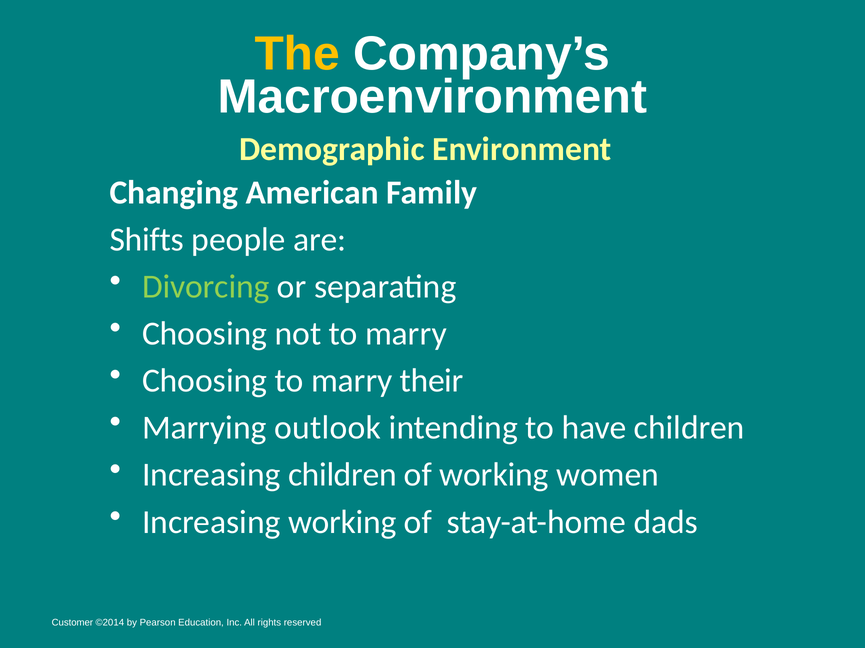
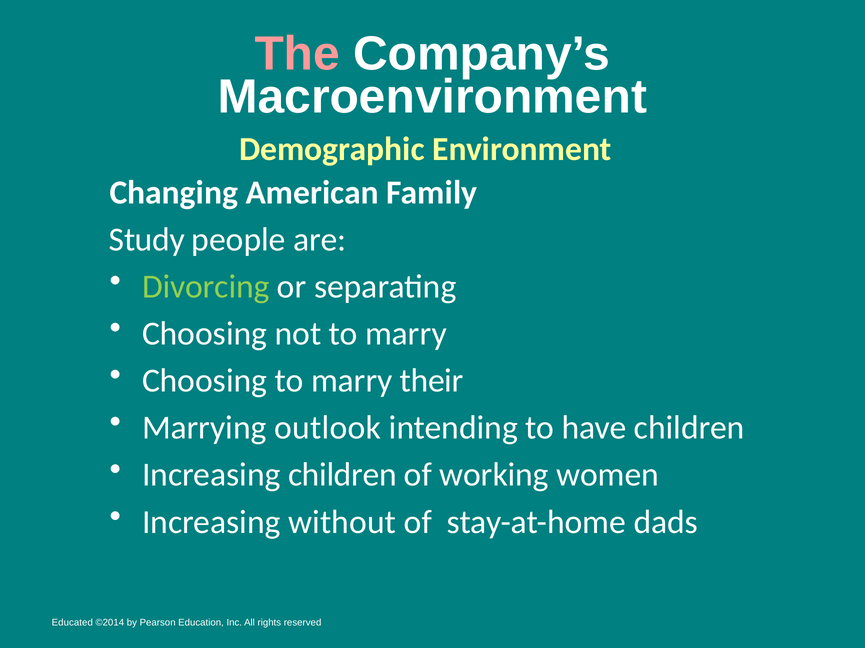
The colour: yellow -> pink
Shifts: Shifts -> Study
Increasing working: working -> without
Customer: Customer -> Educated
